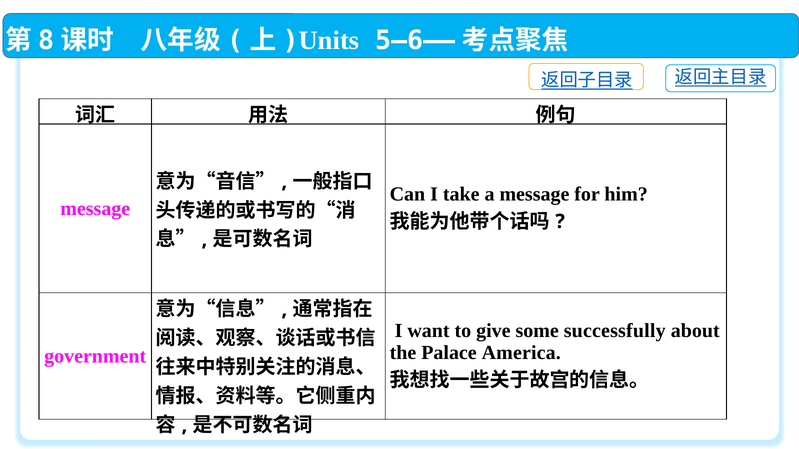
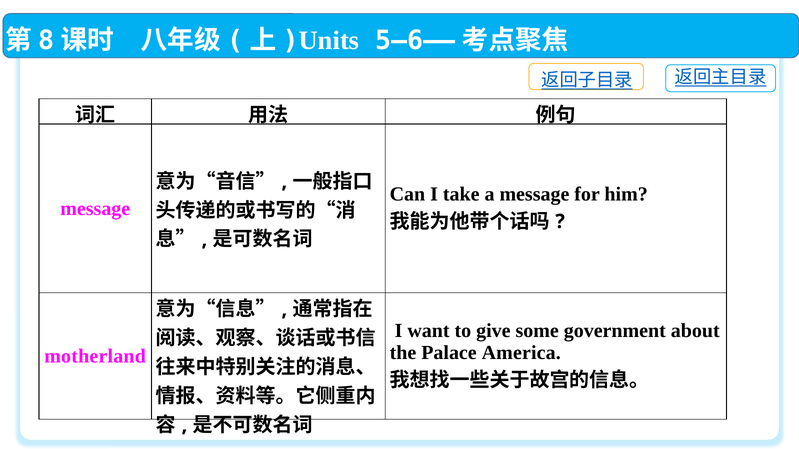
successfully: successfully -> government
government: government -> motherland
